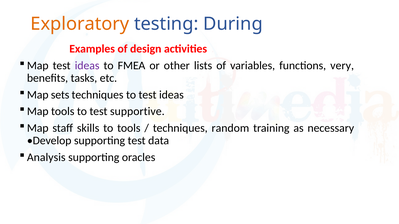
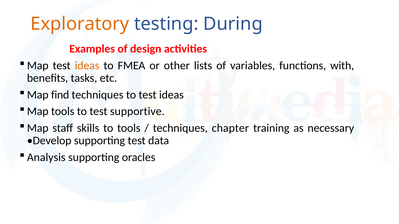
ideas at (87, 66) colour: purple -> orange
very: very -> with
sets: sets -> find
random: random -> chapter
